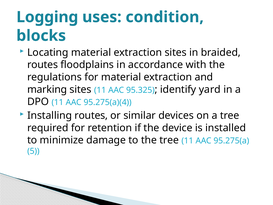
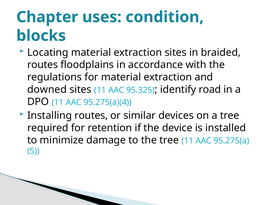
Logging: Logging -> Chapter
marking: marking -> downed
yard: yard -> road
